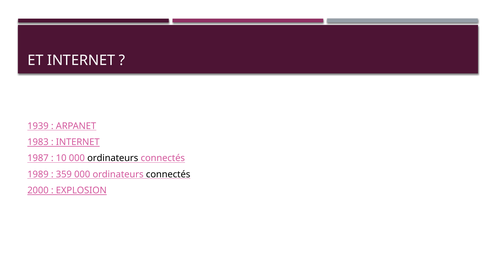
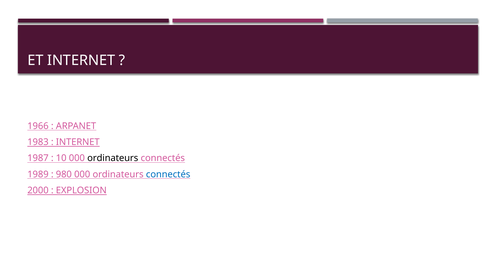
1939: 1939 -> 1966
359: 359 -> 980
connectés at (168, 174) colour: black -> blue
